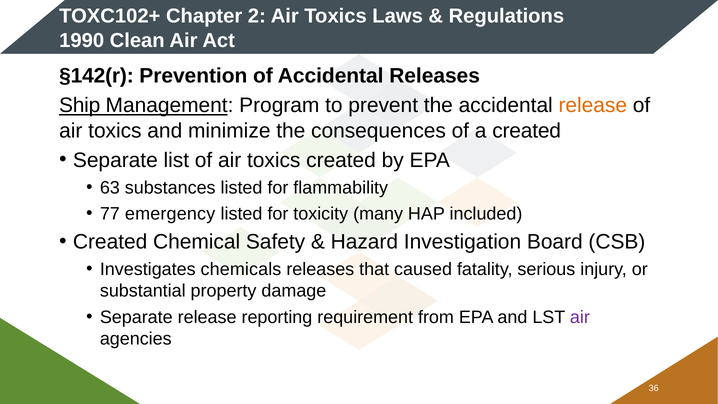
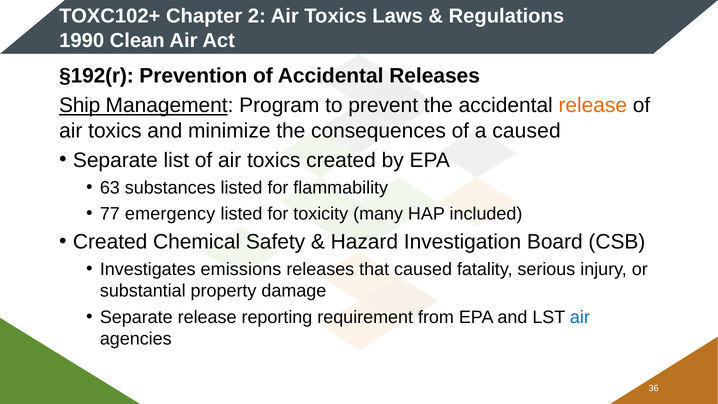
§142(r: §142(r -> §192(r
a created: created -> caused
chemicals: chemicals -> emissions
air at (580, 317) colour: purple -> blue
